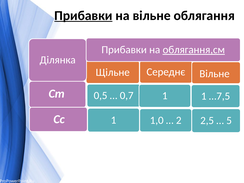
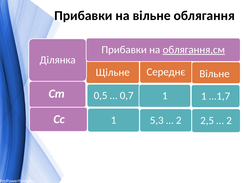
Прибавки at (83, 16) underline: present -> none
…7,5: …7,5 -> …1,7
1,0: 1,0 -> 5,3
5 at (229, 121): 5 -> 2
